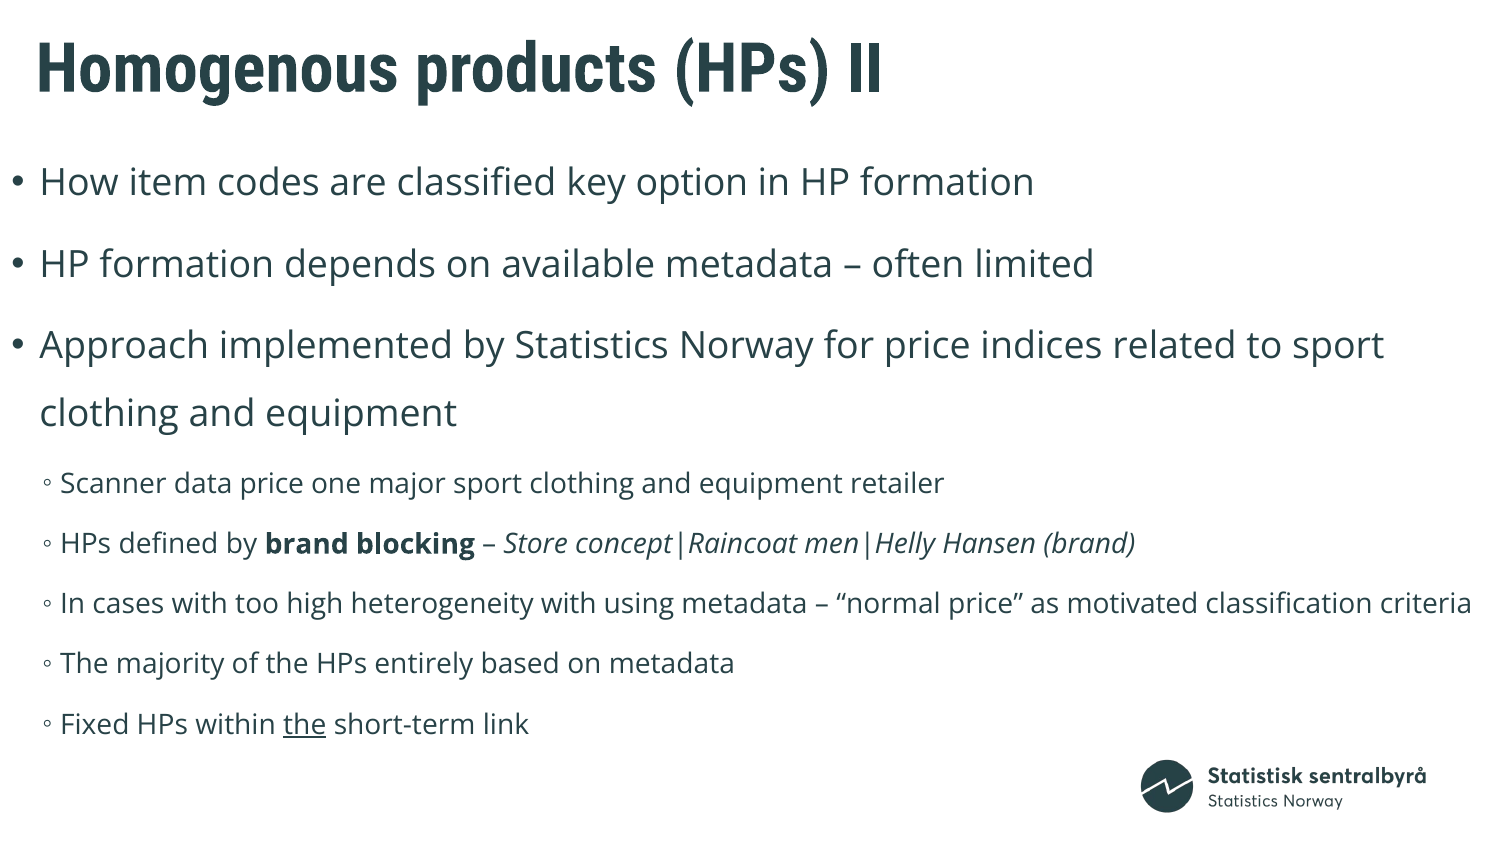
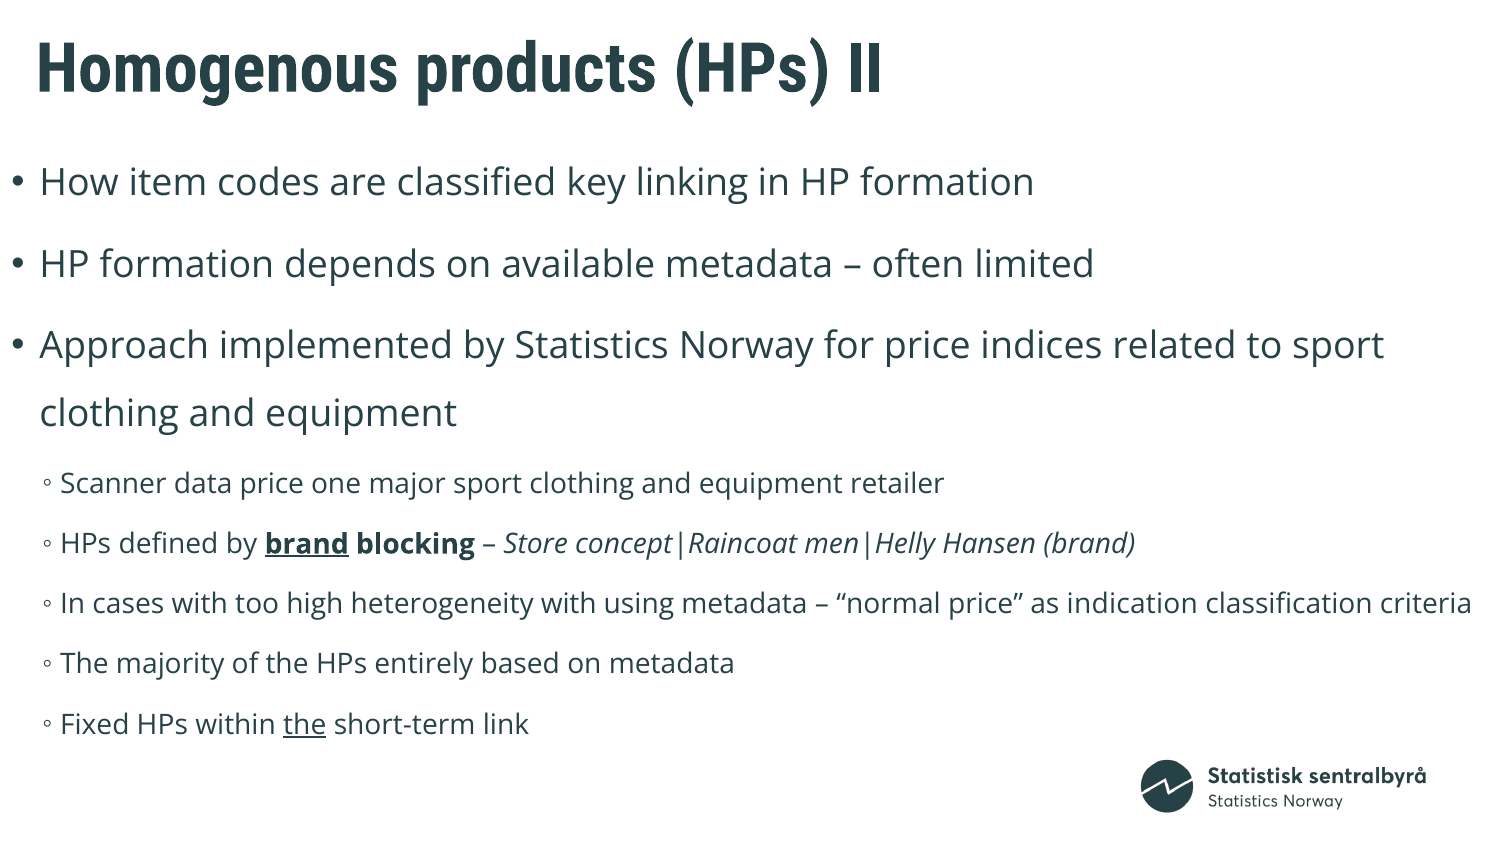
option: option -> linking
brand at (307, 544) underline: none -> present
motivated: motivated -> indication
